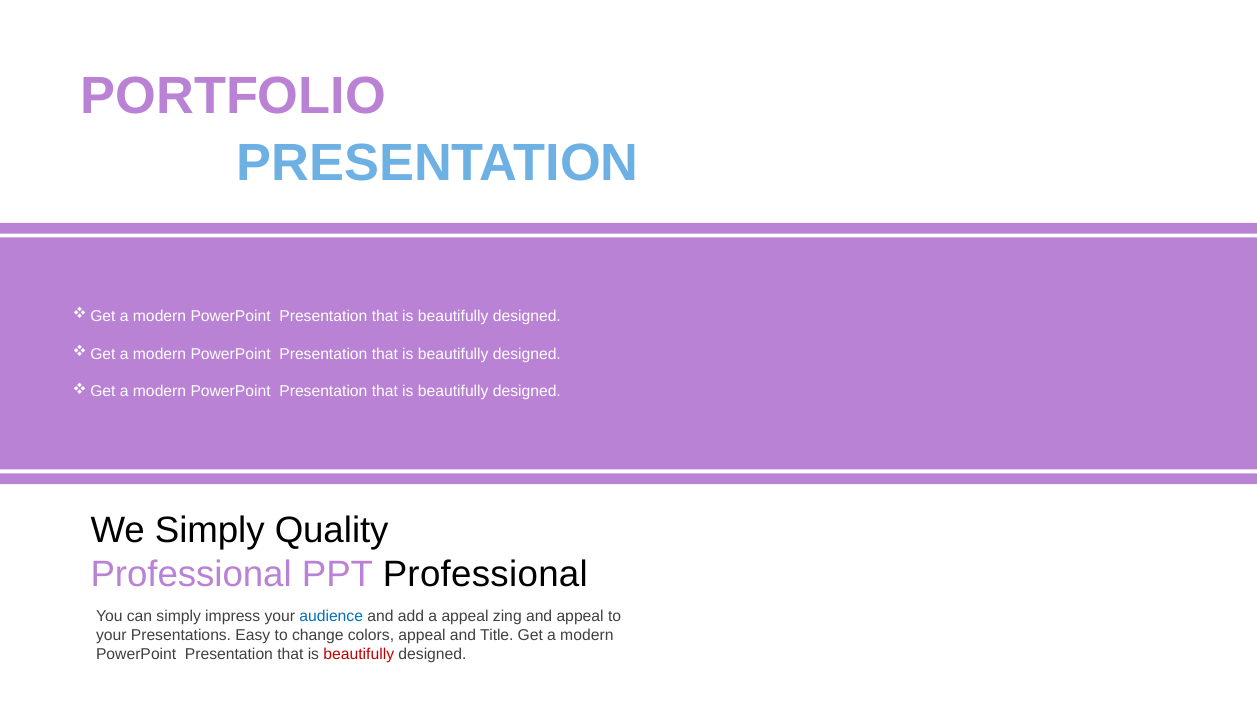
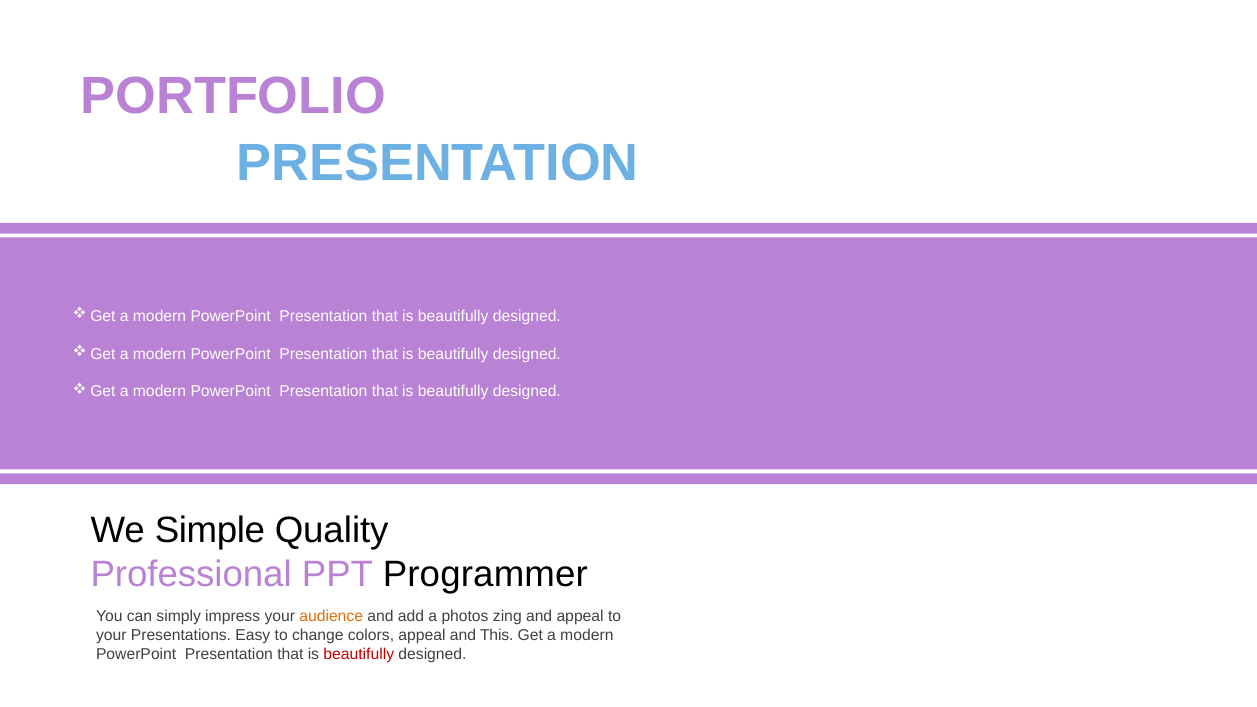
We Simply: Simply -> Simple
PPT Professional: Professional -> Programmer
audience colour: blue -> orange
a appeal: appeal -> photos
Title: Title -> This
